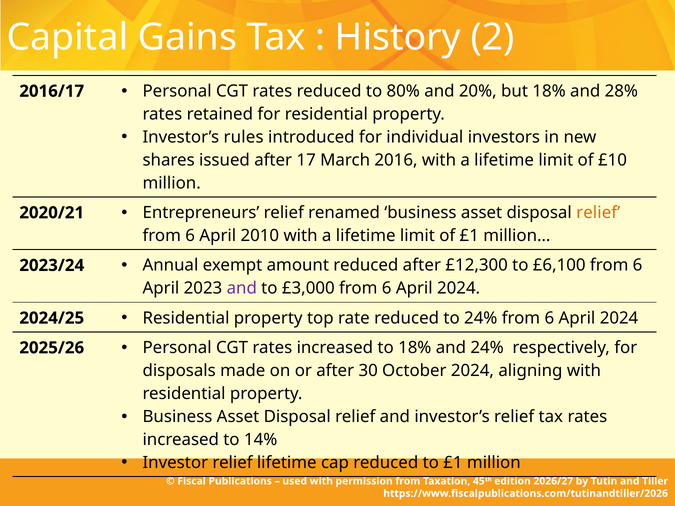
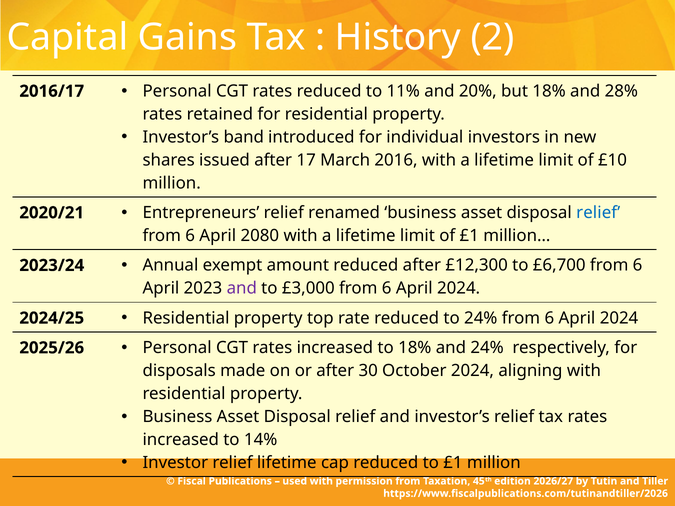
80%: 80% -> 11%
rules: rules -> band
relief at (598, 213) colour: orange -> blue
2010: 2010 -> 2080
£6,100: £6,100 -> £6,700
